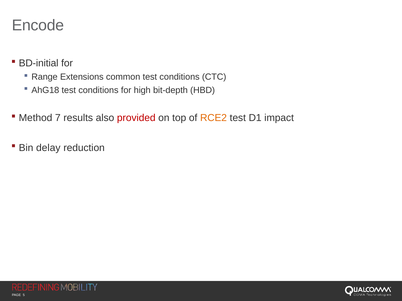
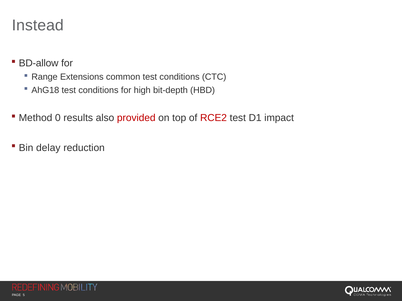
Encode: Encode -> Instead
BD-initial: BD-initial -> BD-allow
7: 7 -> 0
RCE2 colour: orange -> red
